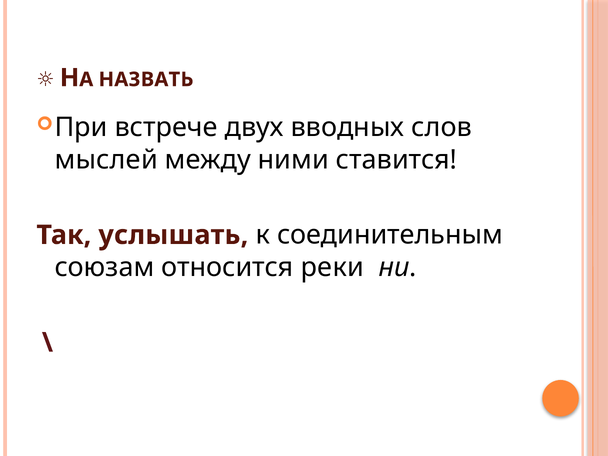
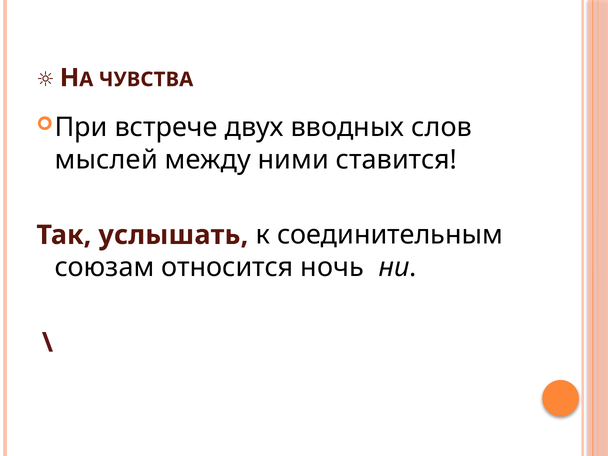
НАЗВАТЬ: НАЗВАТЬ -> ЧУВСТВА
реки: реки -> ночь
